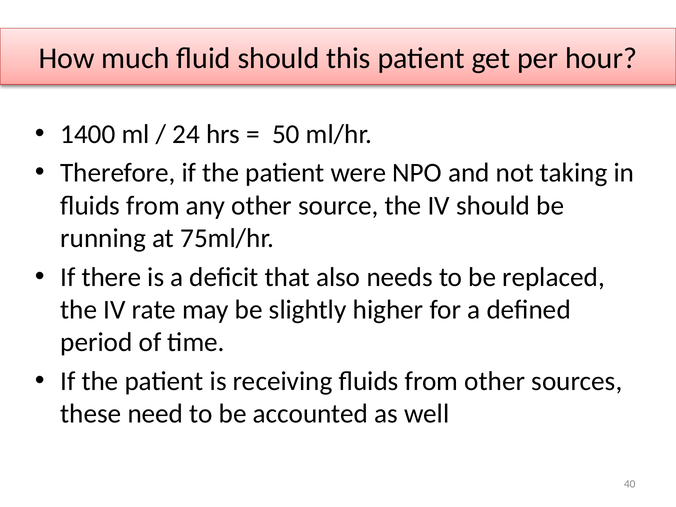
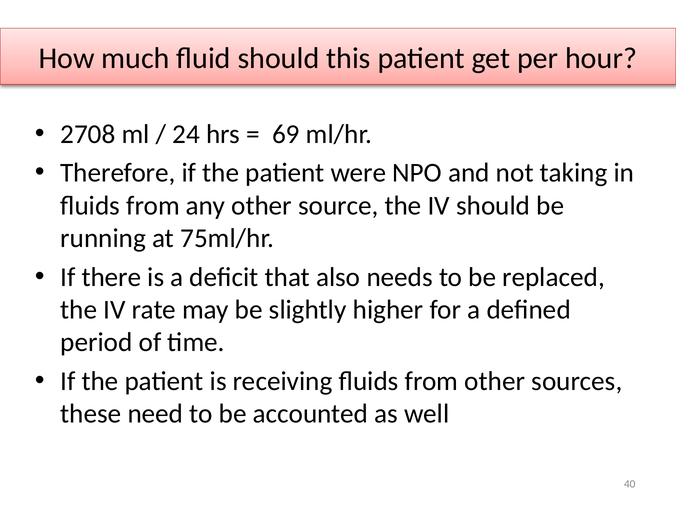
1400: 1400 -> 2708
50: 50 -> 69
